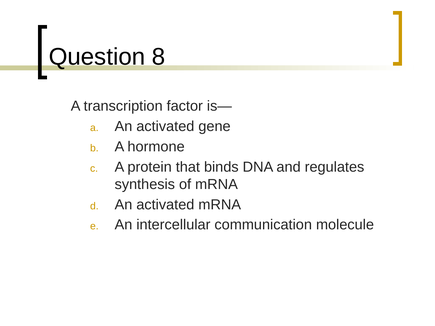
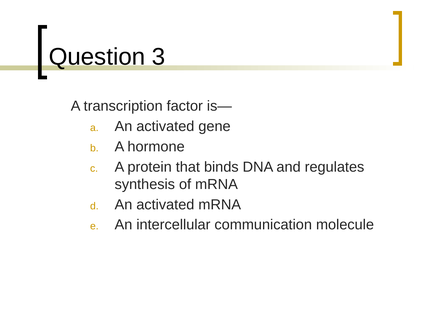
8: 8 -> 3
